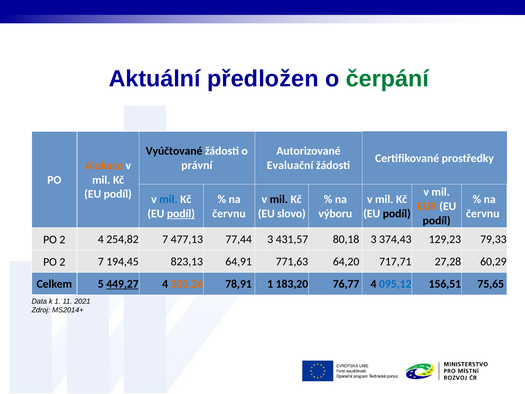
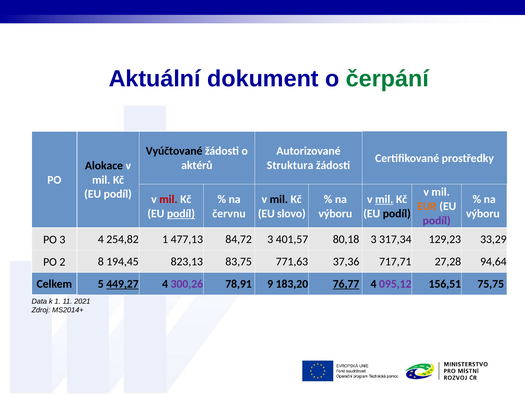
předložen: předložen -> dokument
právní: právní -> aktérů
Evaluační: Evaluační -> Struktura
Alokace colour: orange -> black
mil at (168, 199) colour: blue -> red
mil at (384, 199) underline: none -> present
červnu at (483, 213): červnu -> výboru
podíl at (437, 221) colour: black -> purple
2 at (62, 240): 2 -> 3
254,82 7: 7 -> 1
77,44: 77,44 -> 84,72
431,57: 431,57 -> 401,57
374,43: 374,43 -> 317,34
79,33: 79,33 -> 33,29
2 7: 7 -> 8
64,91: 64,91 -> 83,75
64,20: 64,20 -> 37,36
60,29: 60,29 -> 94,64
300,26 colour: orange -> purple
78,91 1: 1 -> 9
76,77 underline: none -> present
095,12 colour: blue -> purple
75,65: 75,65 -> 75,75
